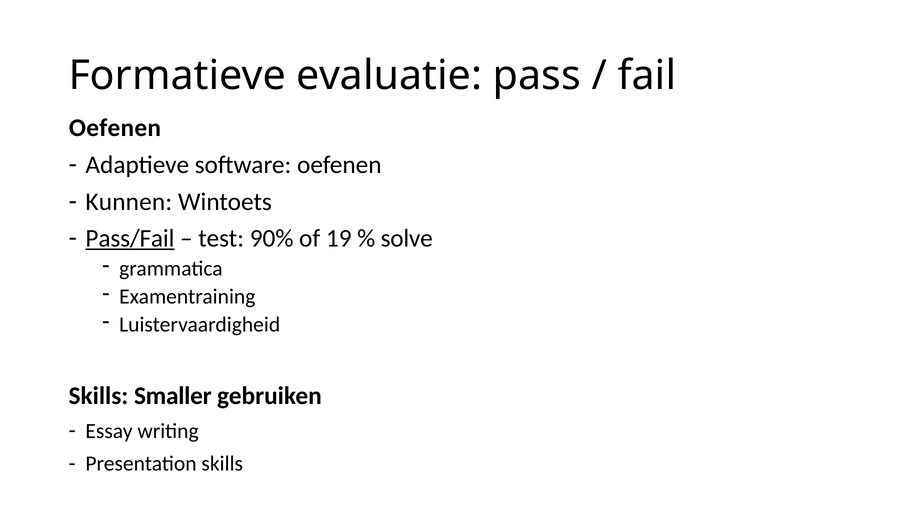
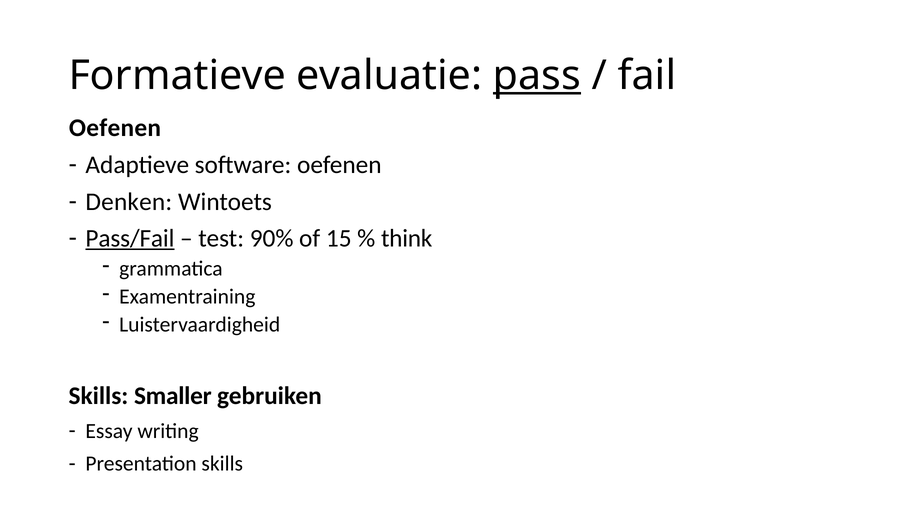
pass underline: none -> present
Kunnen: Kunnen -> Denken
19: 19 -> 15
solve: solve -> think
